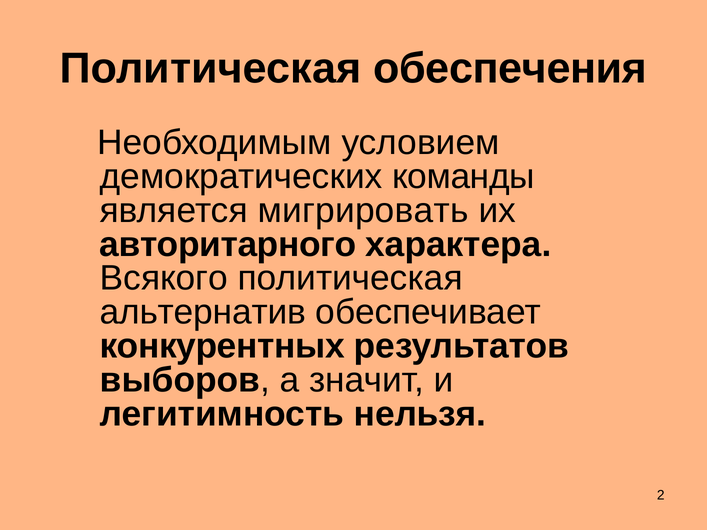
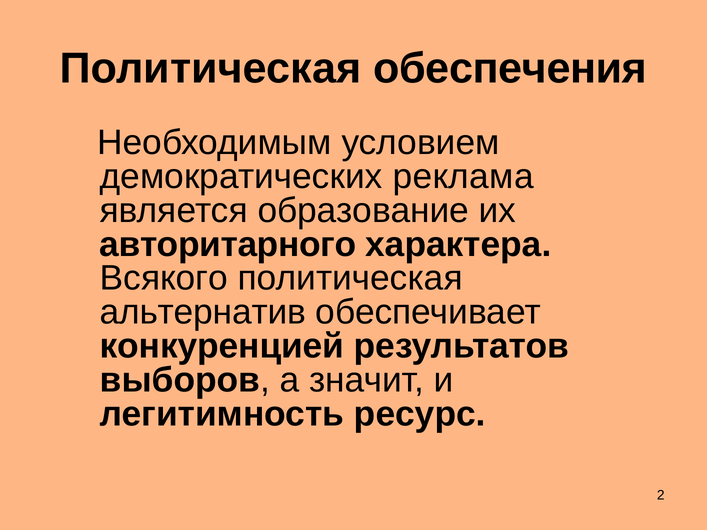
команды: команды -> реклама
мигрировать: мигрировать -> образование
конкурентных: конкурентных -> конкуренцией
нельзя: нельзя -> ресурс
